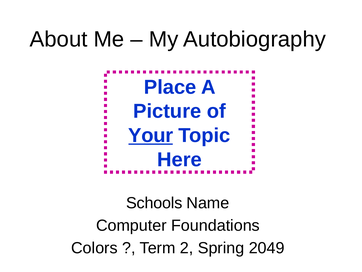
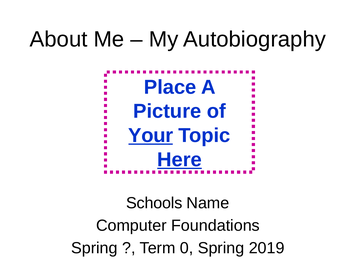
Here underline: none -> present
Colors at (94, 248): Colors -> Spring
2: 2 -> 0
2049: 2049 -> 2019
